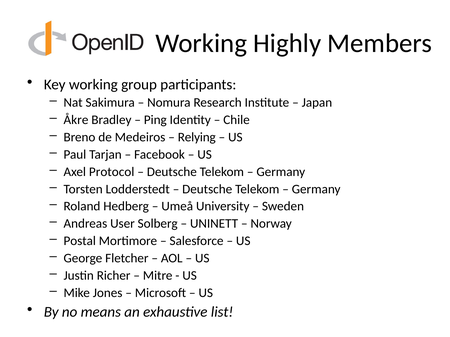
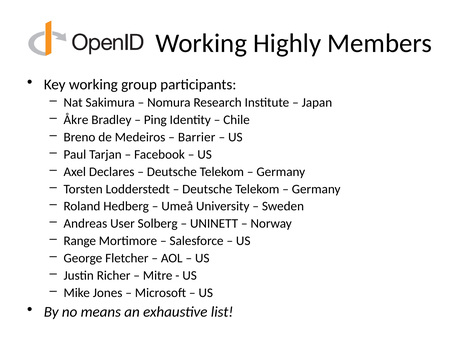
Relying: Relying -> Barrier
Protocol: Protocol -> Declares
Postal: Postal -> Range
